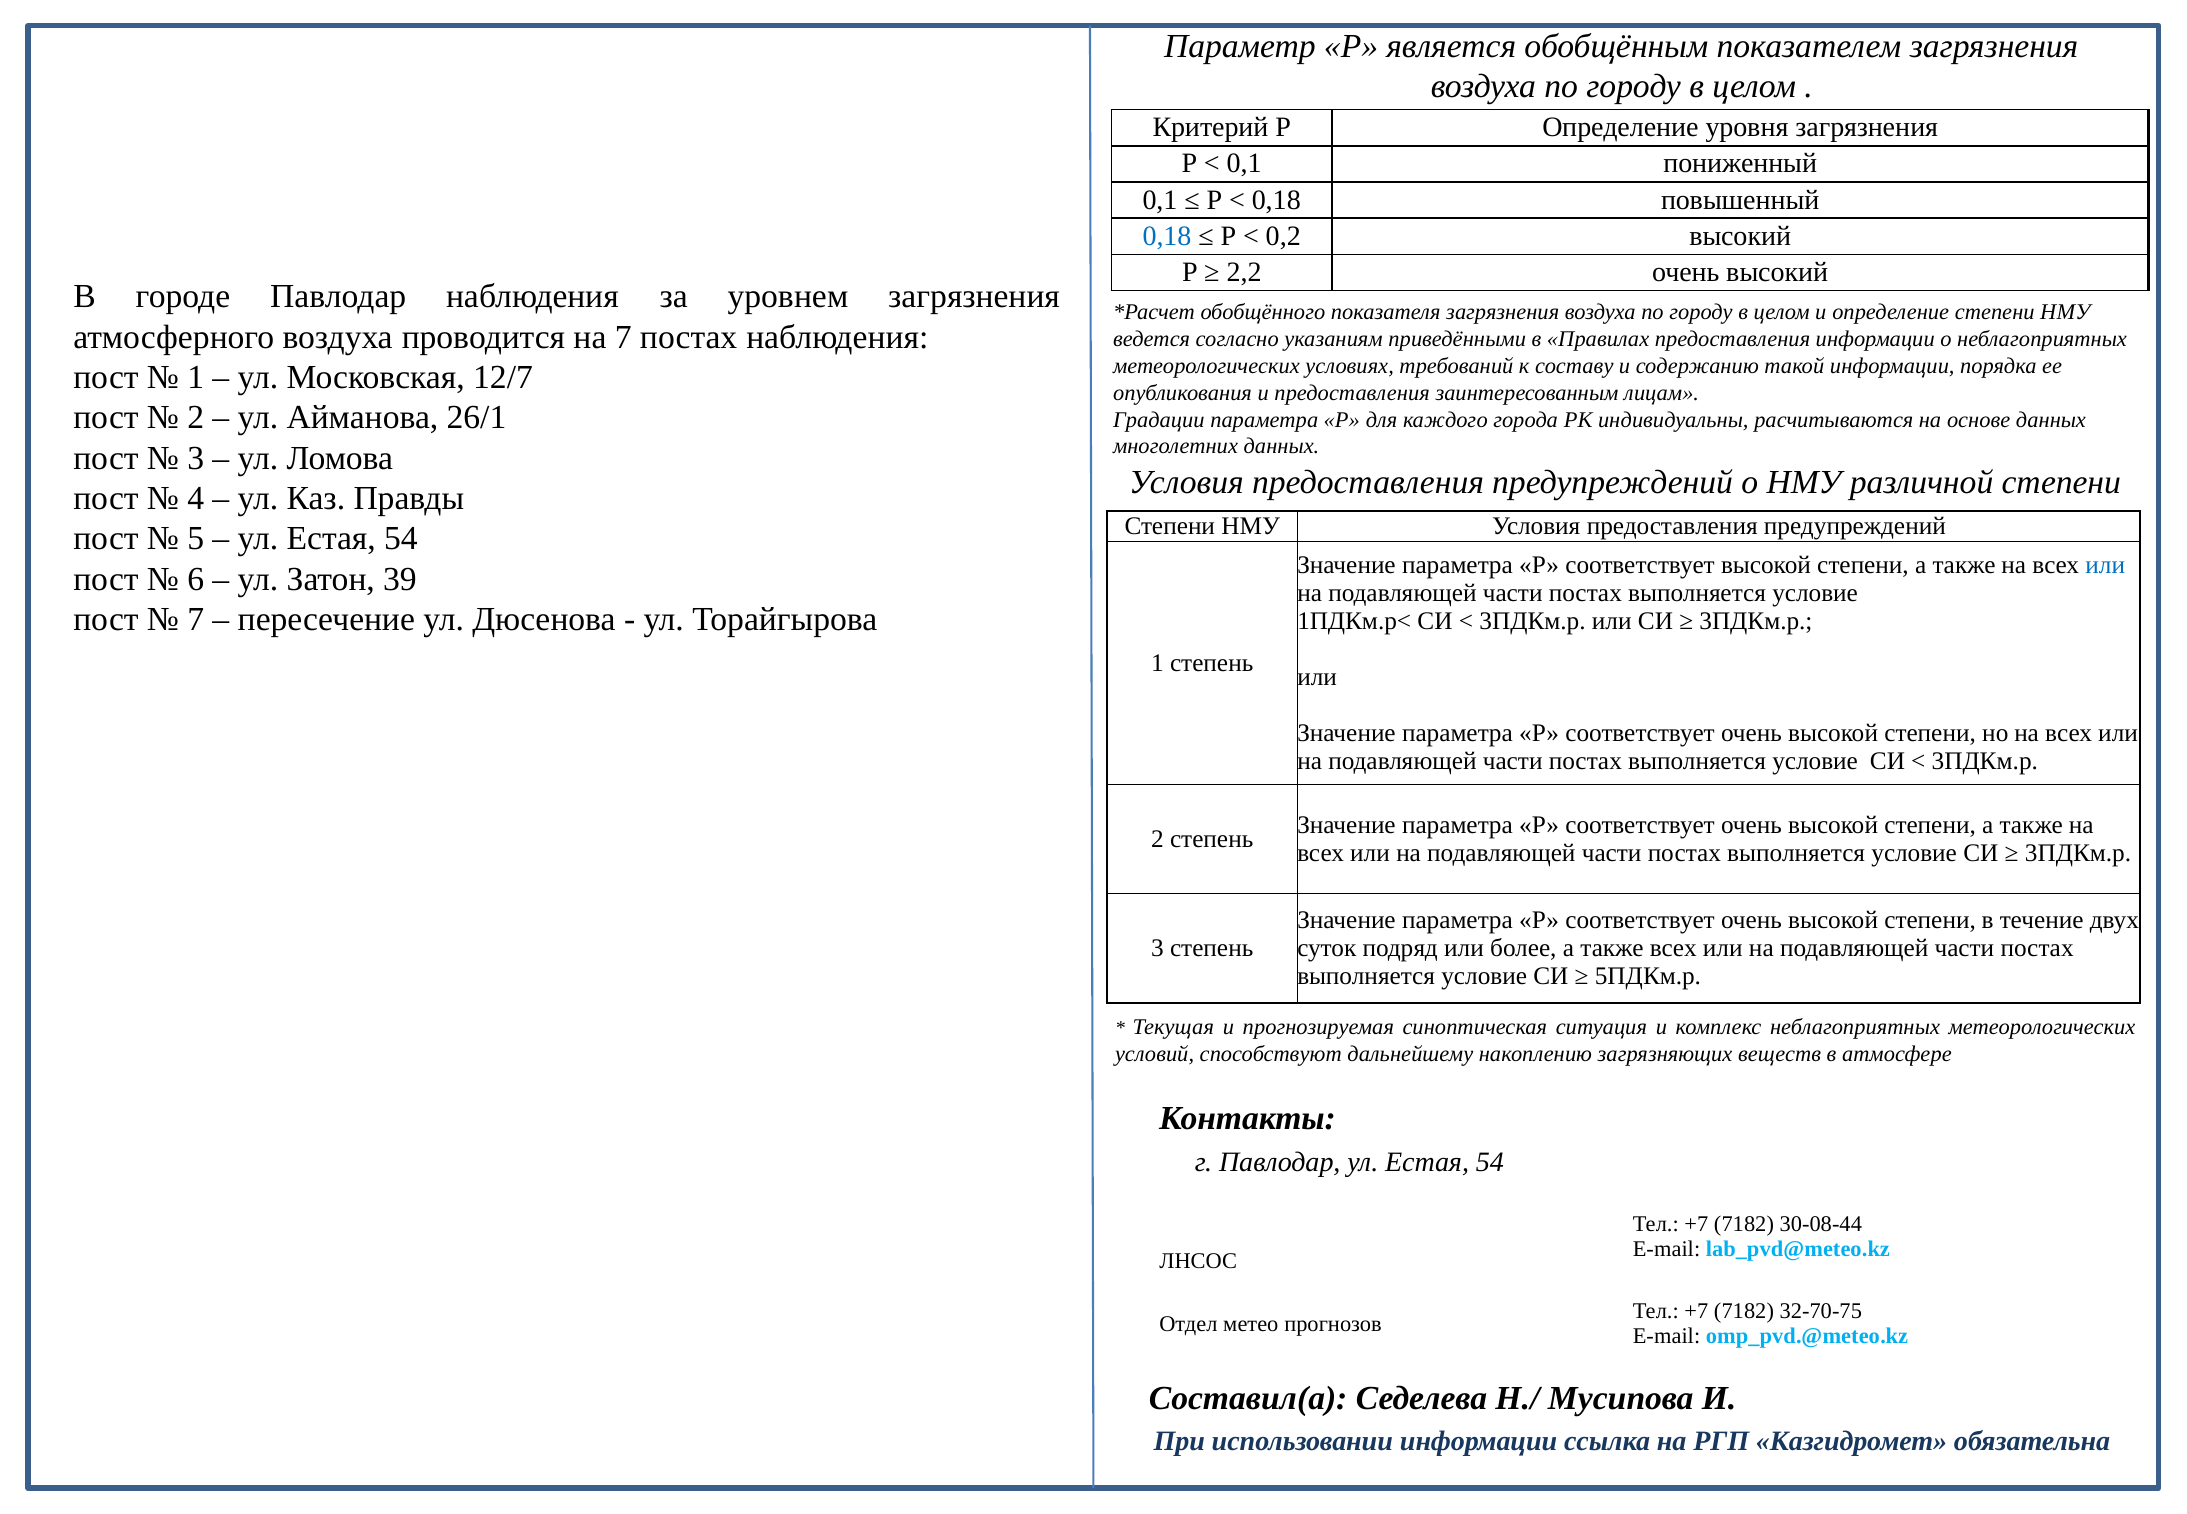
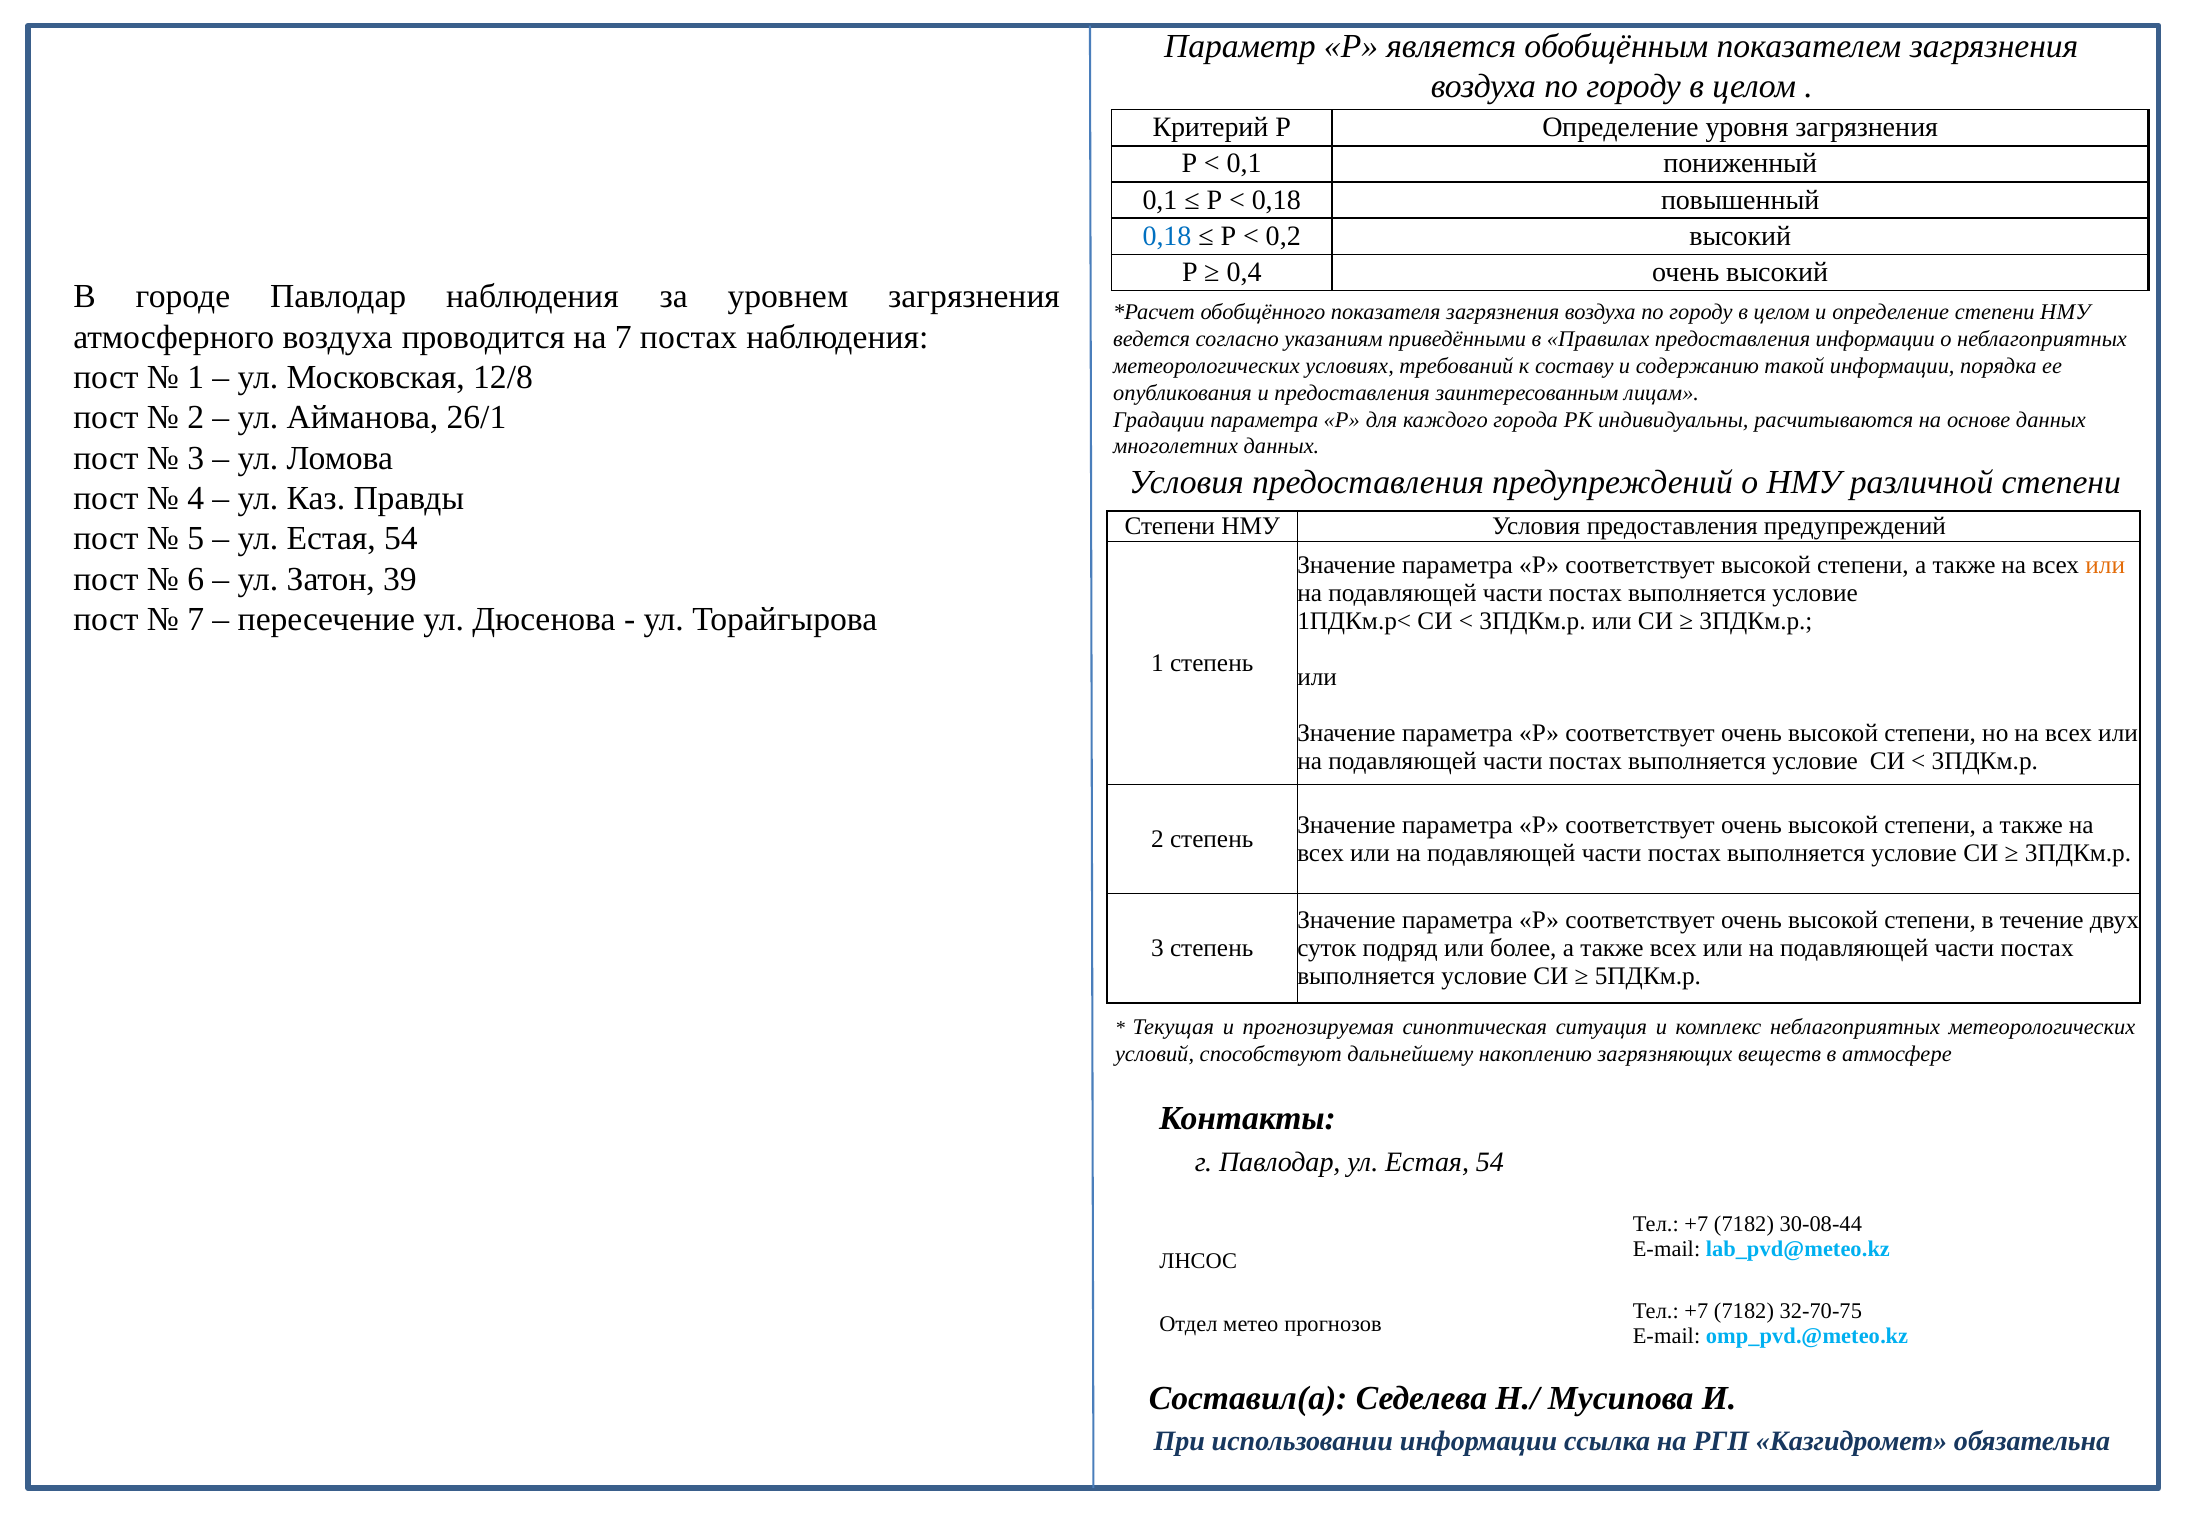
2,2: 2,2 -> 0,4
12/7: 12/7 -> 12/8
или at (2105, 565) colour: blue -> orange
